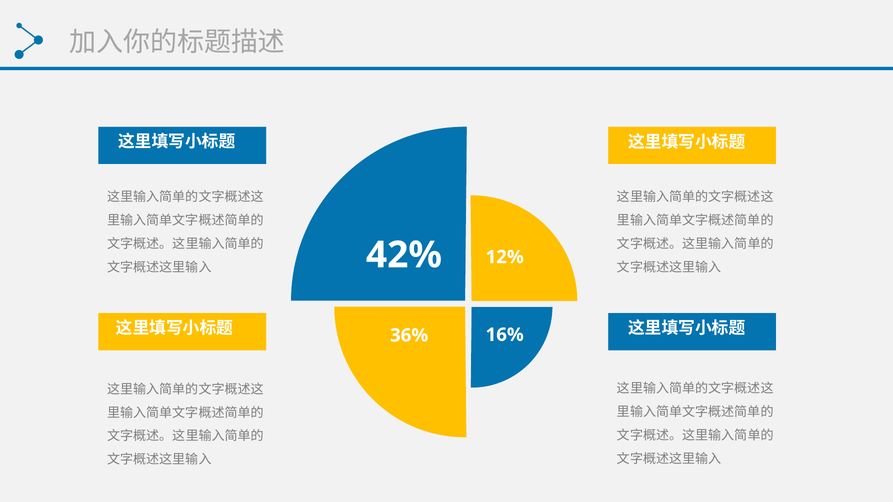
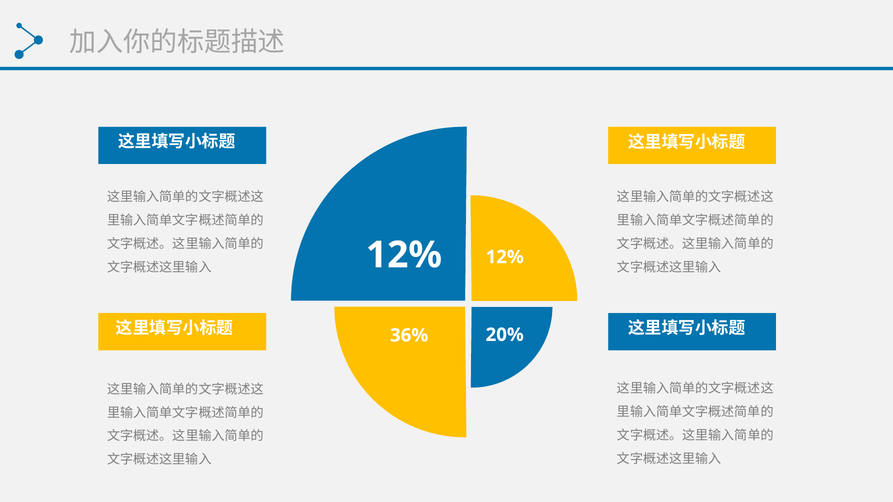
42% at (404, 255): 42% -> 12%
16%: 16% -> 20%
